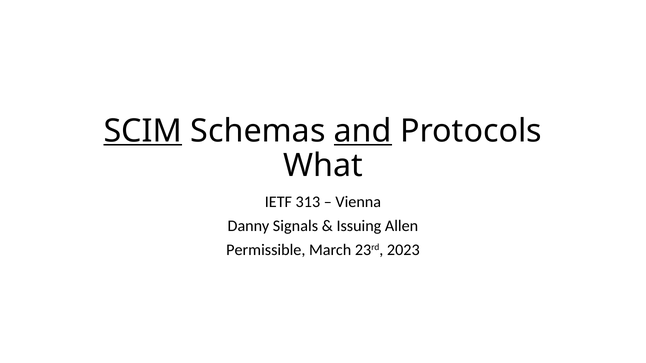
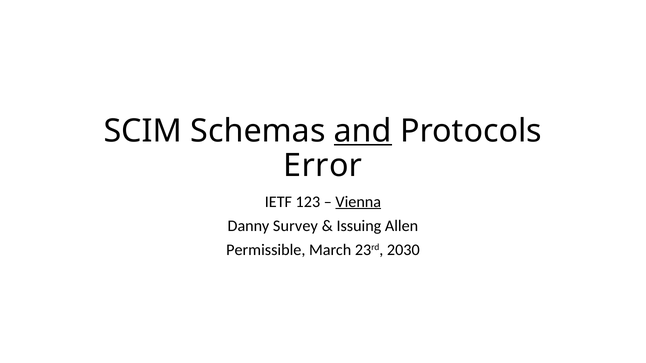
SCIM underline: present -> none
What: What -> Error
313: 313 -> 123
Vienna underline: none -> present
Signals: Signals -> Survey
2023: 2023 -> 2030
